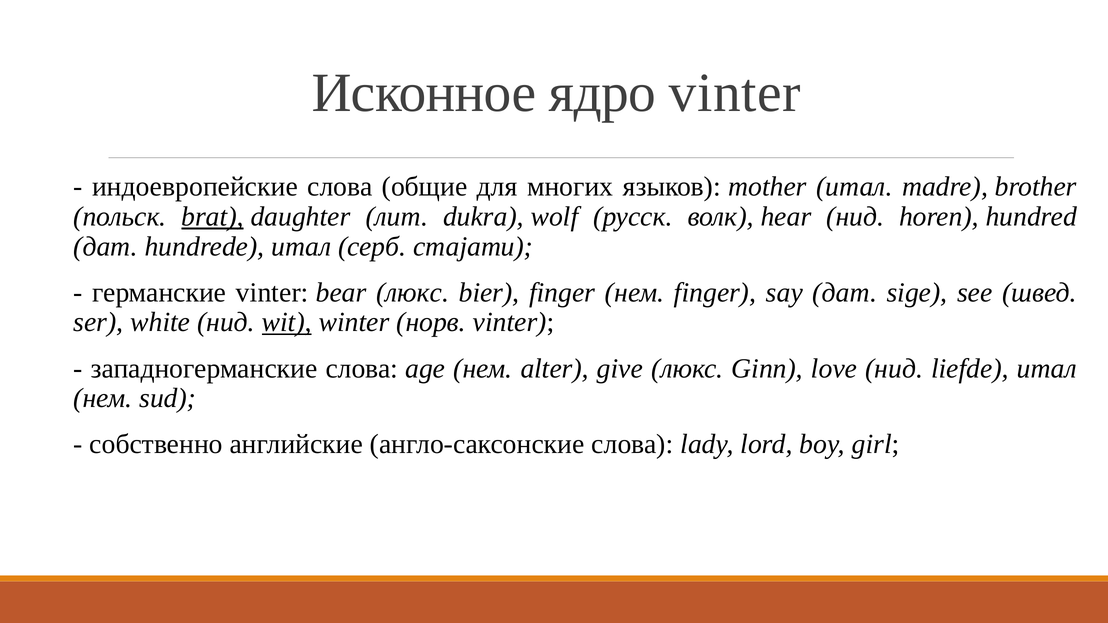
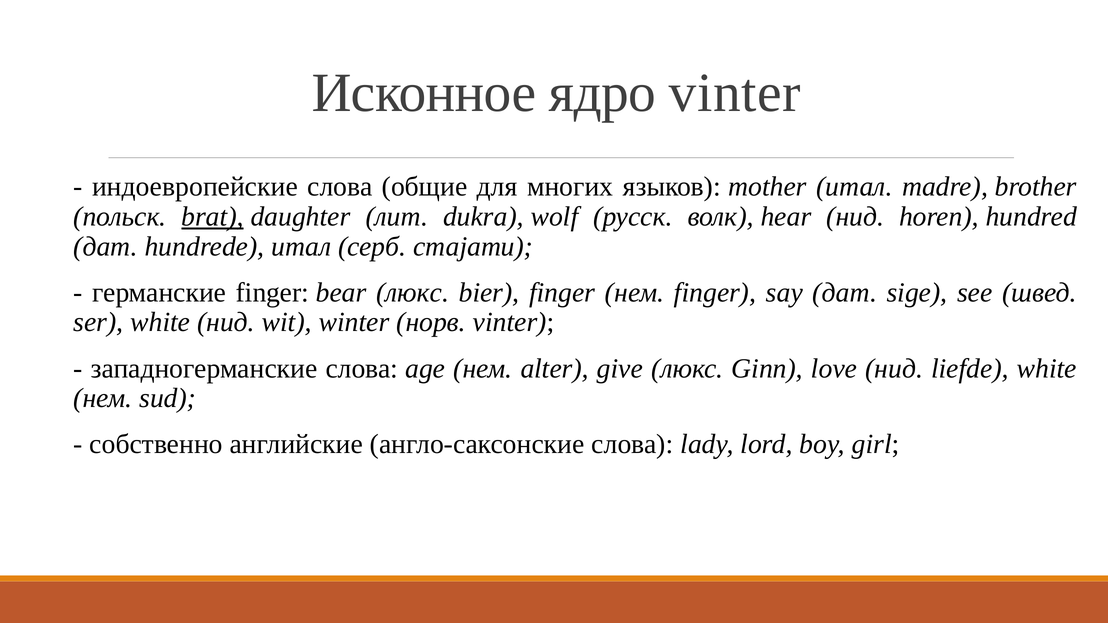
германские vinter: vinter -> finger
wit underline: present -> none
liefde итал: итал -> white
